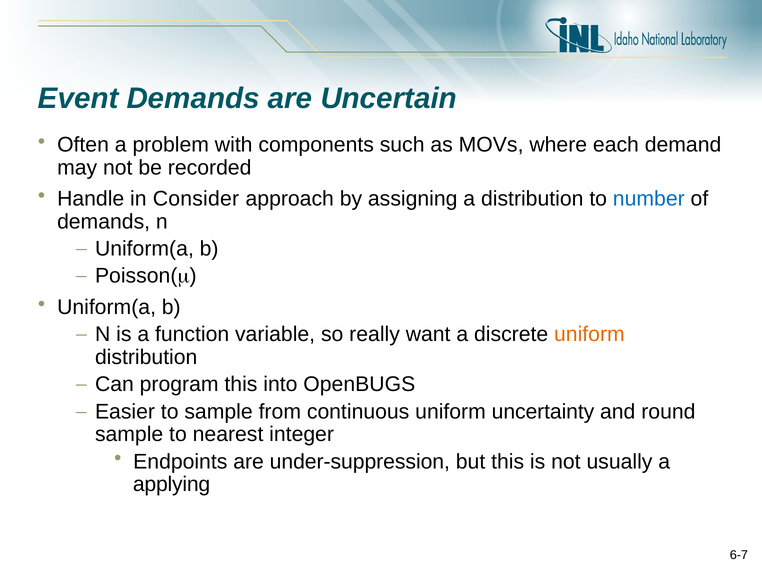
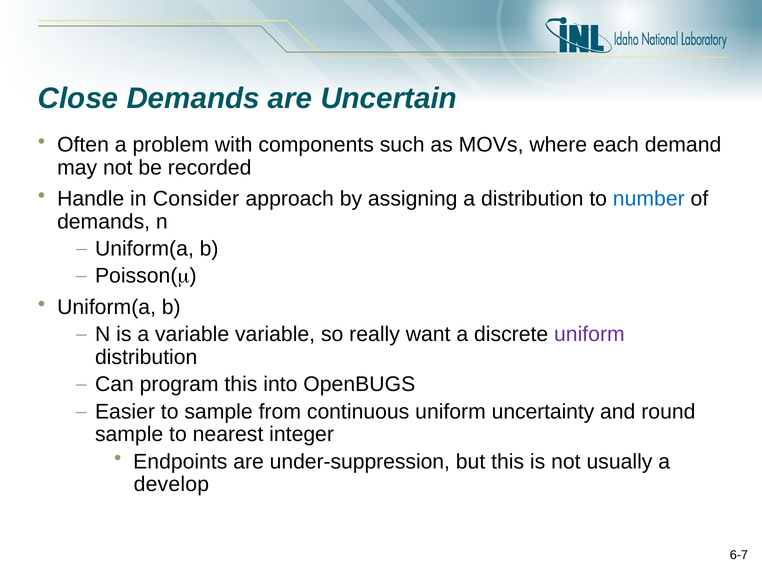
Event: Event -> Close
a function: function -> variable
uniform at (589, 334) colour: orange -> purple
applying: applying -> develop
